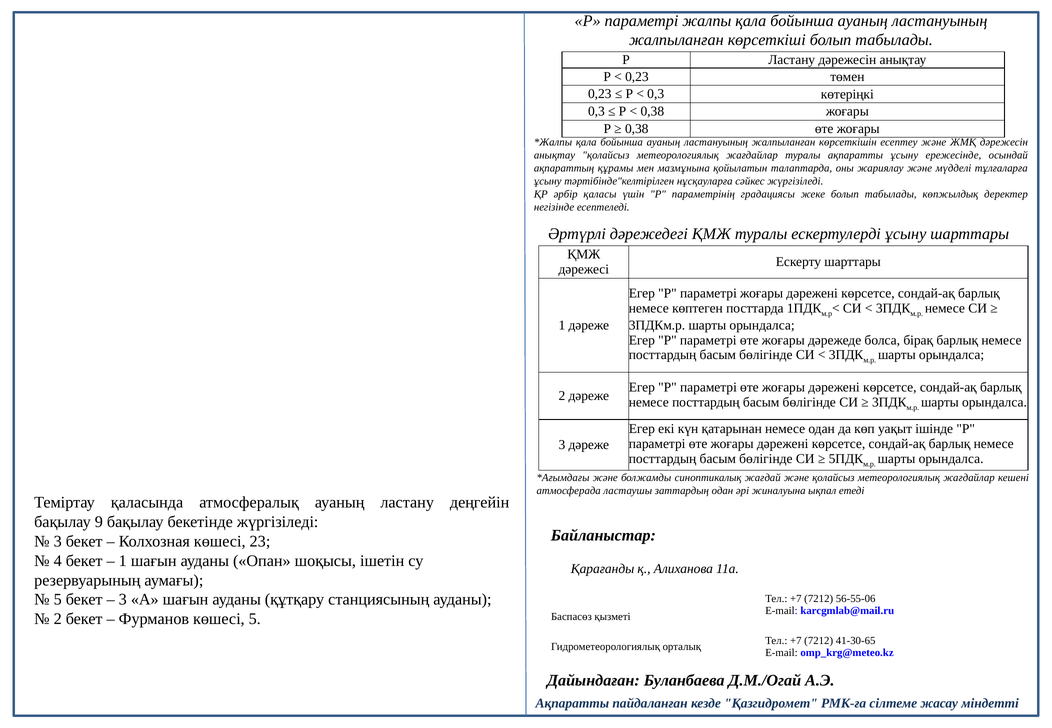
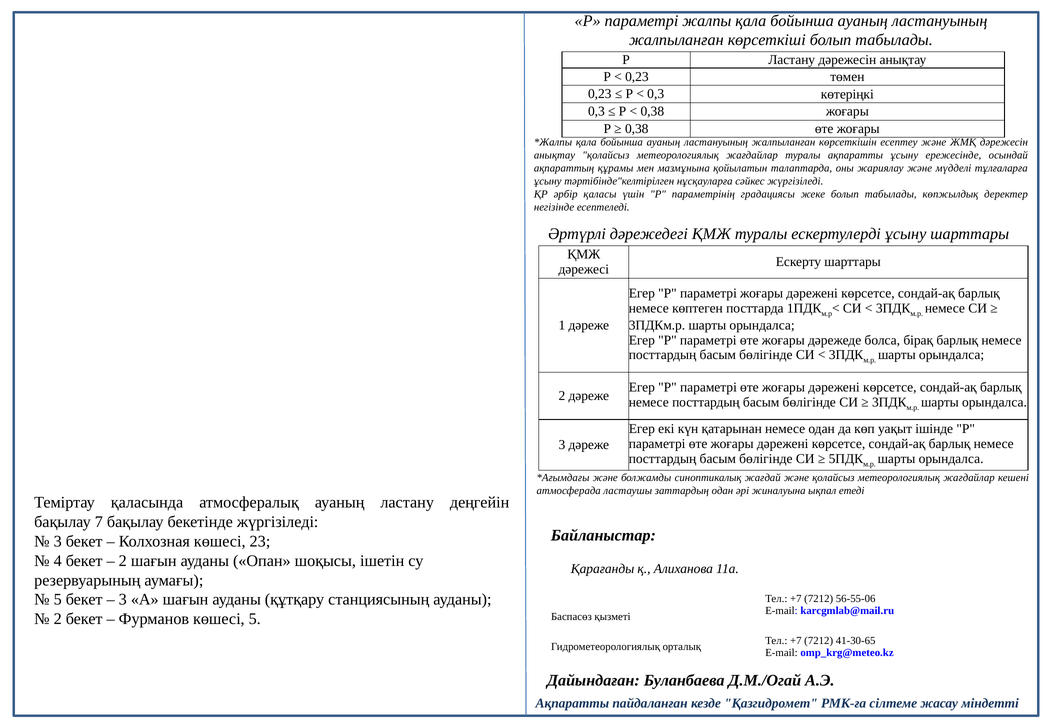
9: 9 -> 7
1 at (123, 561): 1 -> 2
